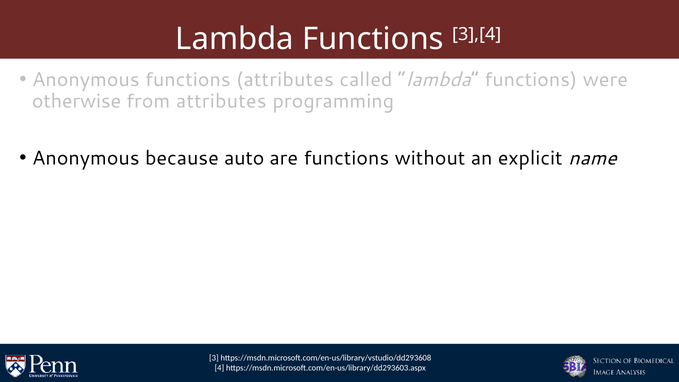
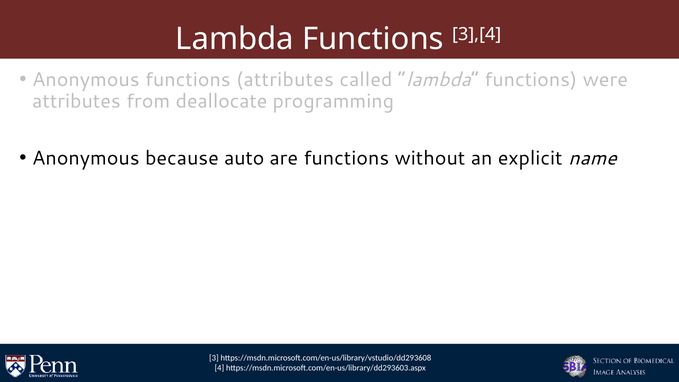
otherwise at (77, 101): otherwise -> attributes
from attributes: attributes -> deallocate
